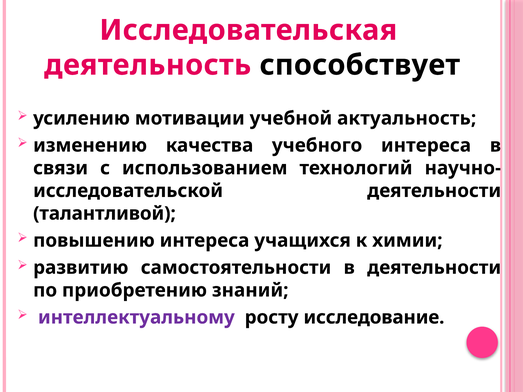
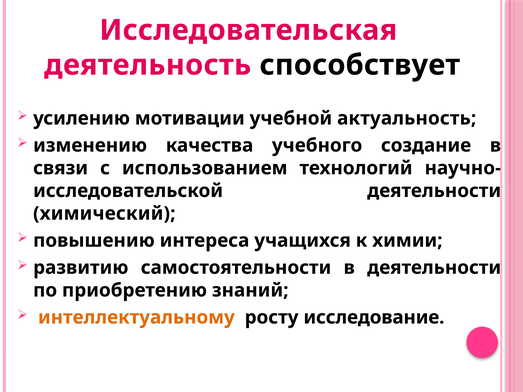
учебного интереса: интереса -> создание
талантливой: талантливой -> химический
интеллектуальному colour: purple -> orange
